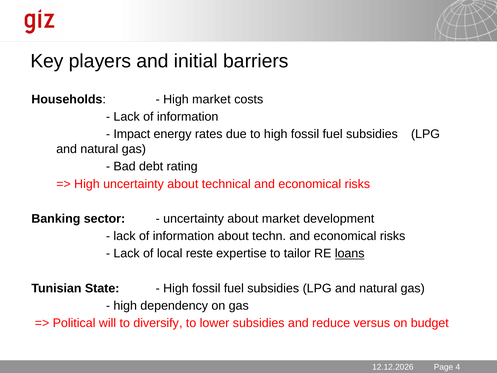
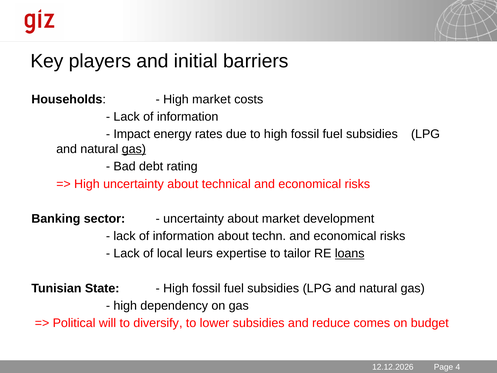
gas at (134, 149) underline: none -> present
reste: reste -> leurs
versus: versus -> comes
